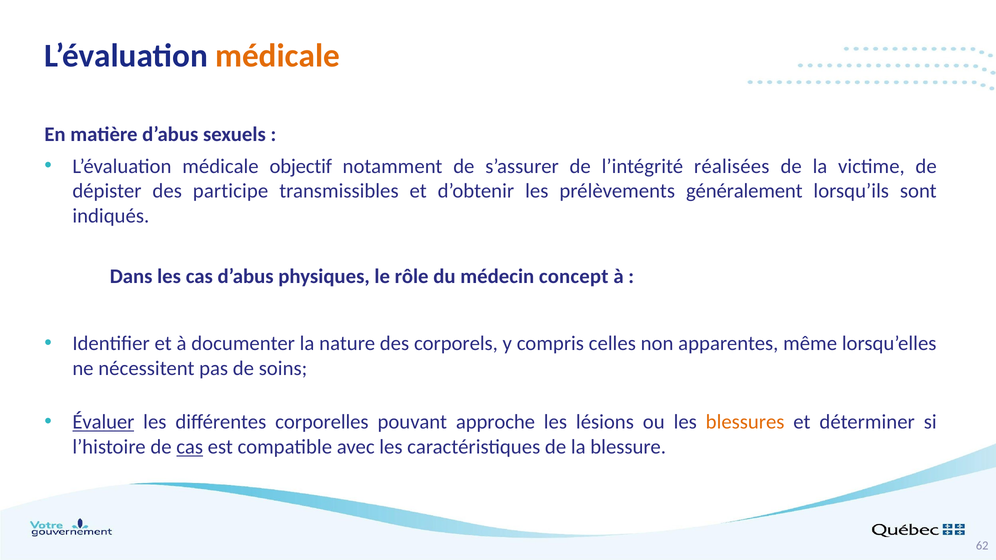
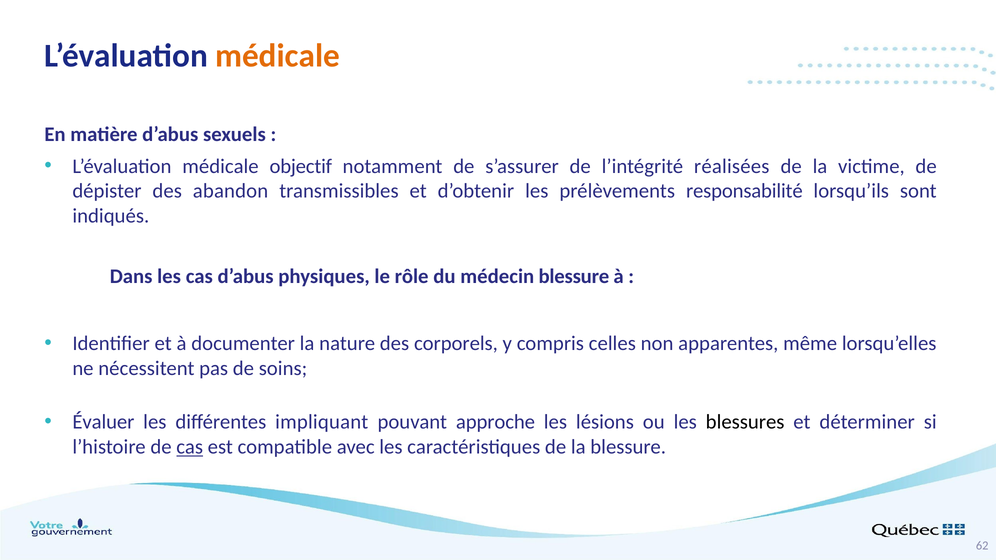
participe: participe -> abandon
généralement: généralement -> responsabilité
médecin concept: concept -> blessure
Évaluer underline: present -> none
corporelles: corporelles -> impliquant
blessures colour: orange -> black
